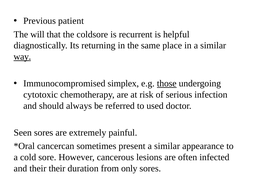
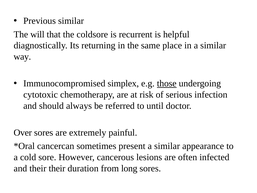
Previous patient: patient -> similar
way underline: present -> none
used: used -> until
Seen: Seen -> Over
only: only -> long
